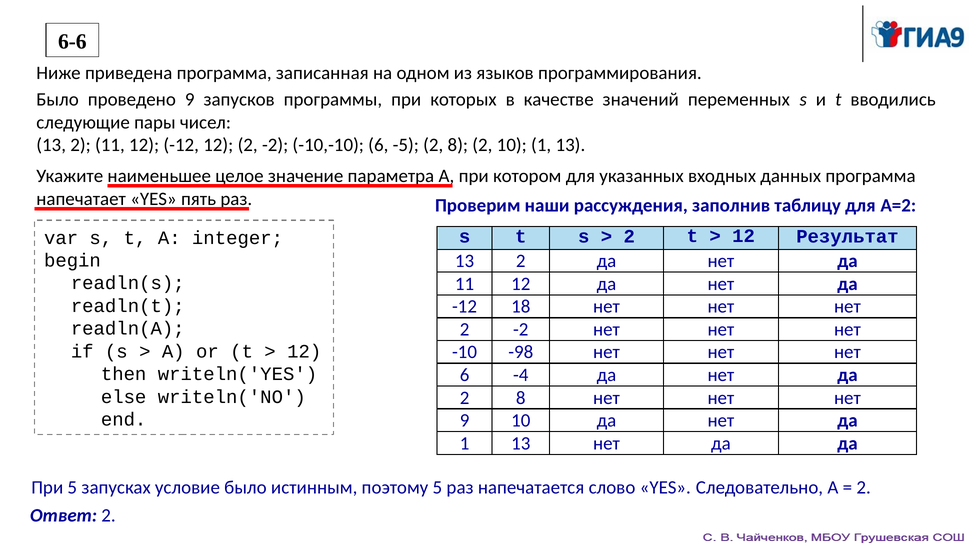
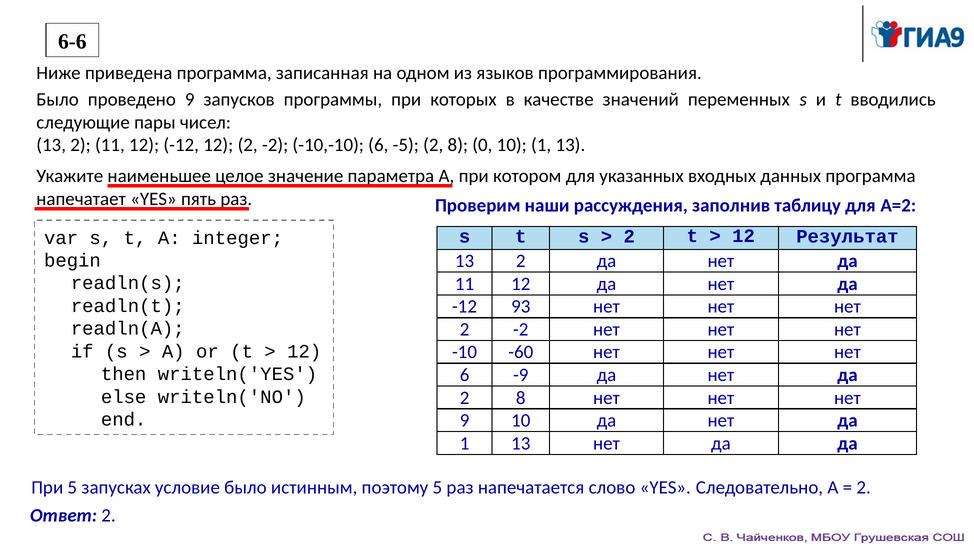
8 2: 2 -> 0
18: 18 -> 93
-98: -98 -> -60
-4: -4 -> -9
